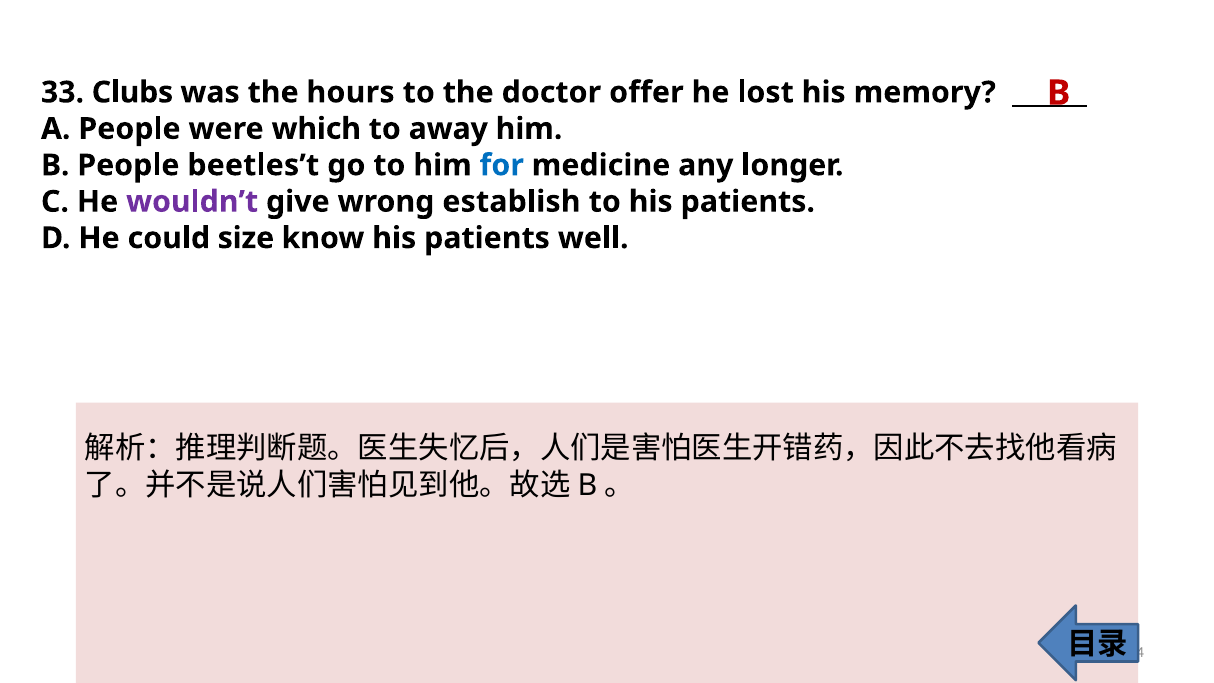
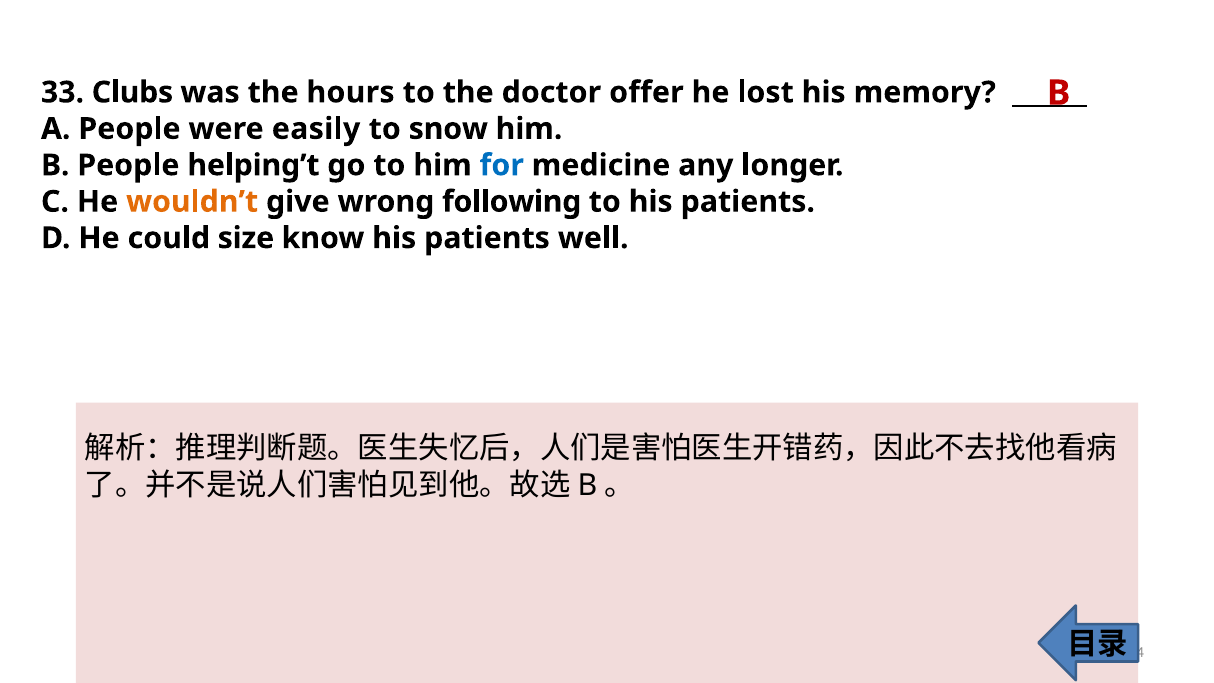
which: which -> easily
away: away -> snow
beetles’t: beetles’t -> helping’t
wouldn’t colour: purple -> orange
establish: establish -> following
